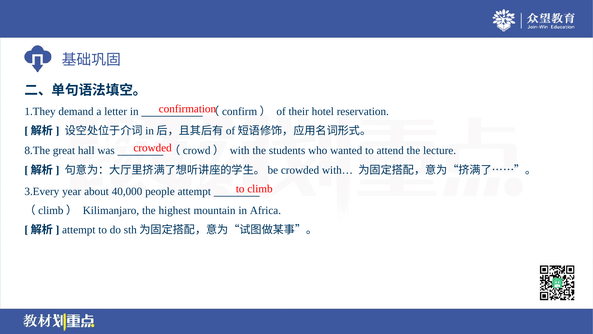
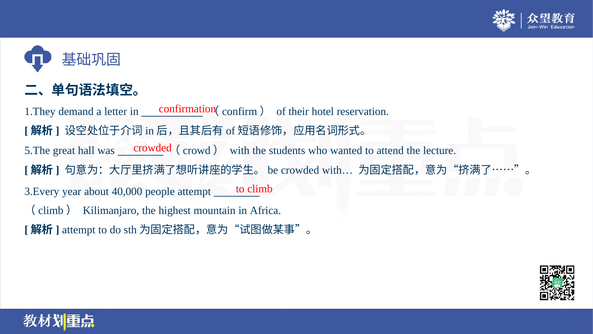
8.The: 8.The -> 5.The
